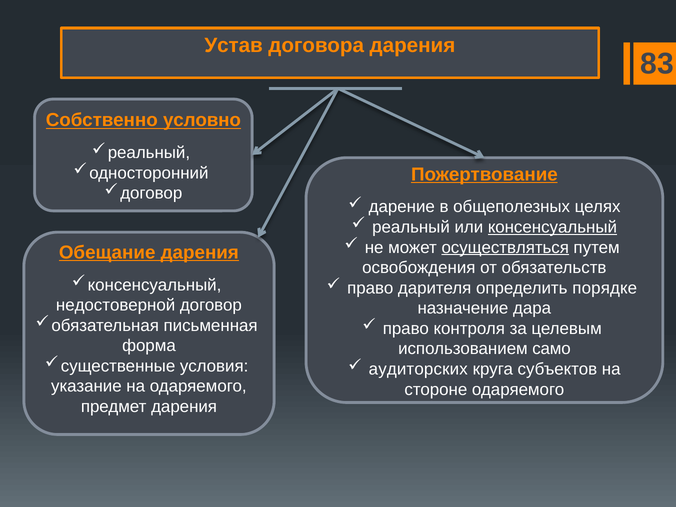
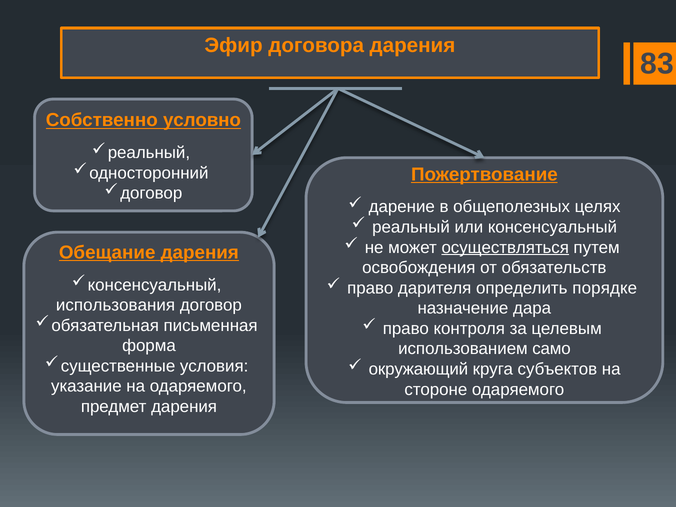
Устав: Устав -> Эфир
консенсуальный underline: present -> none
недостоверной: недостоверной -> использования
аудиторских: аудиторских -> окружающий
